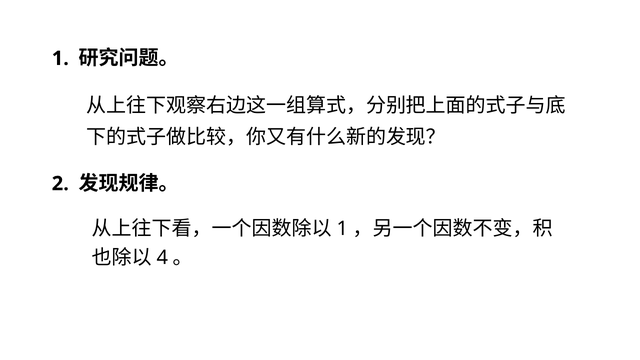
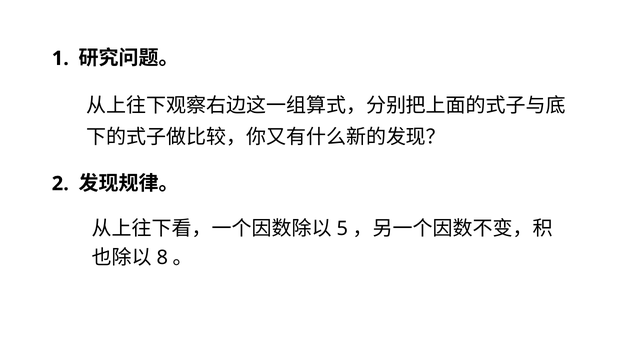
1 at (342, 229): 1 -> 5
4: 4 -> 8
